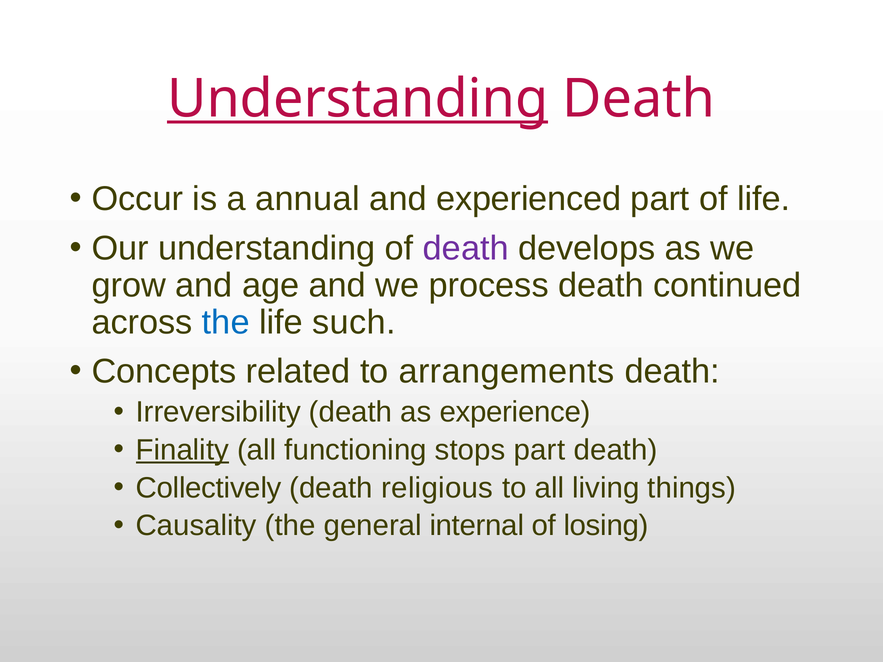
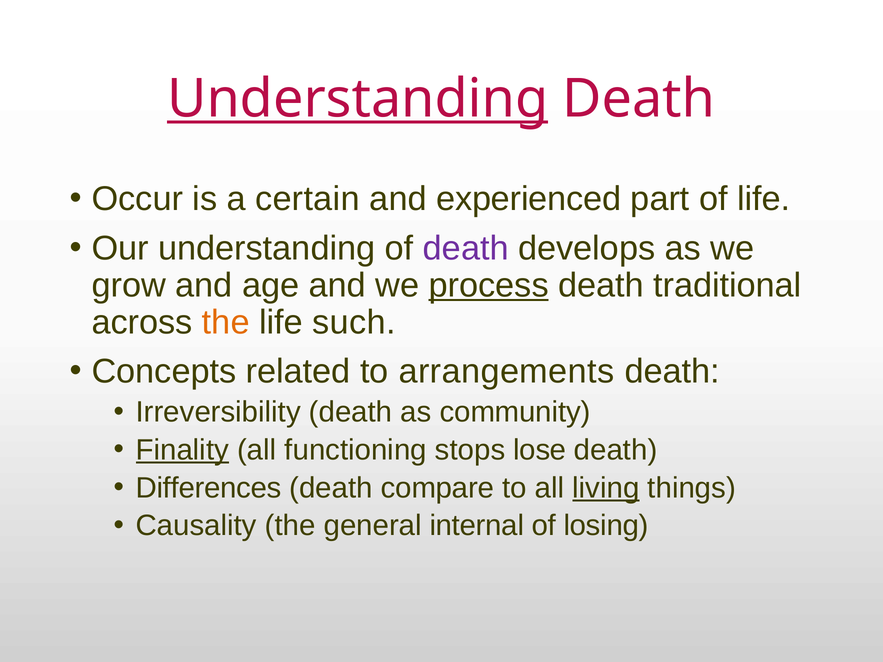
annual: annual -> certain
process underline: none -> present
continued: continued -> traditional
the at (226, 322) colour: blue -> orange
experience: experience -> community
stops part: part -> lose
Collectively: Collectively -> Differences
religious: religious -> compare
living underline: none -> present
